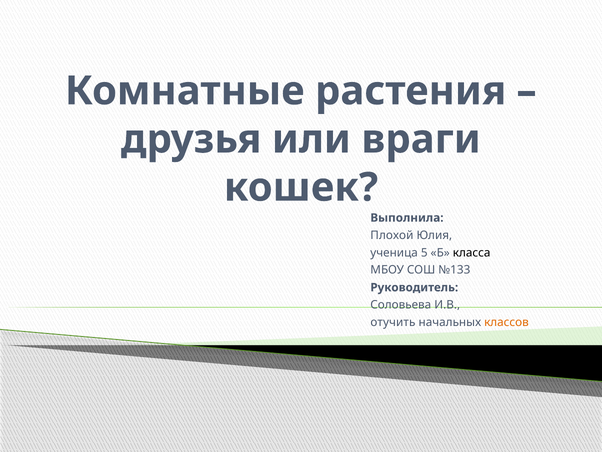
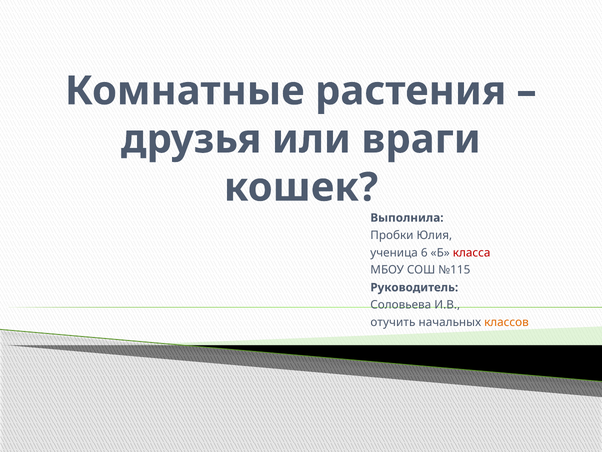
Плохой: Плохой -> Пробки
5: 5 -> 6
класса colour: black -> red
№133: №133 -> №115
